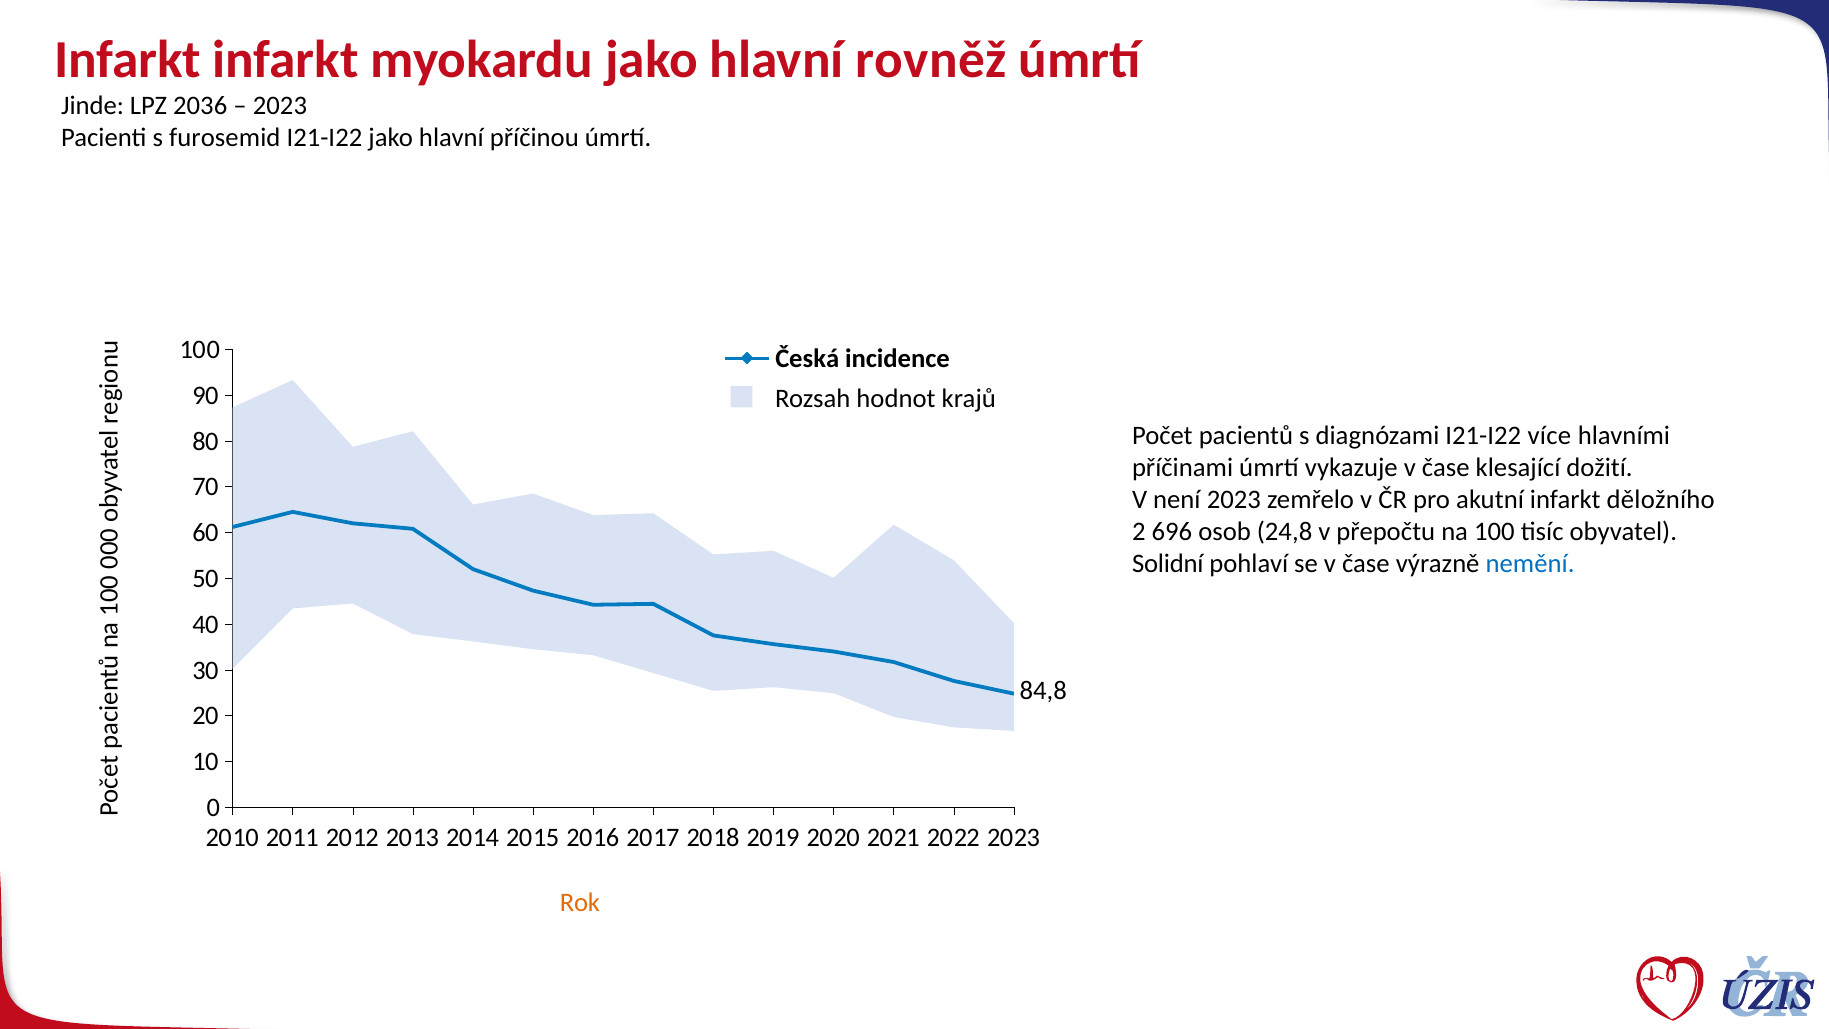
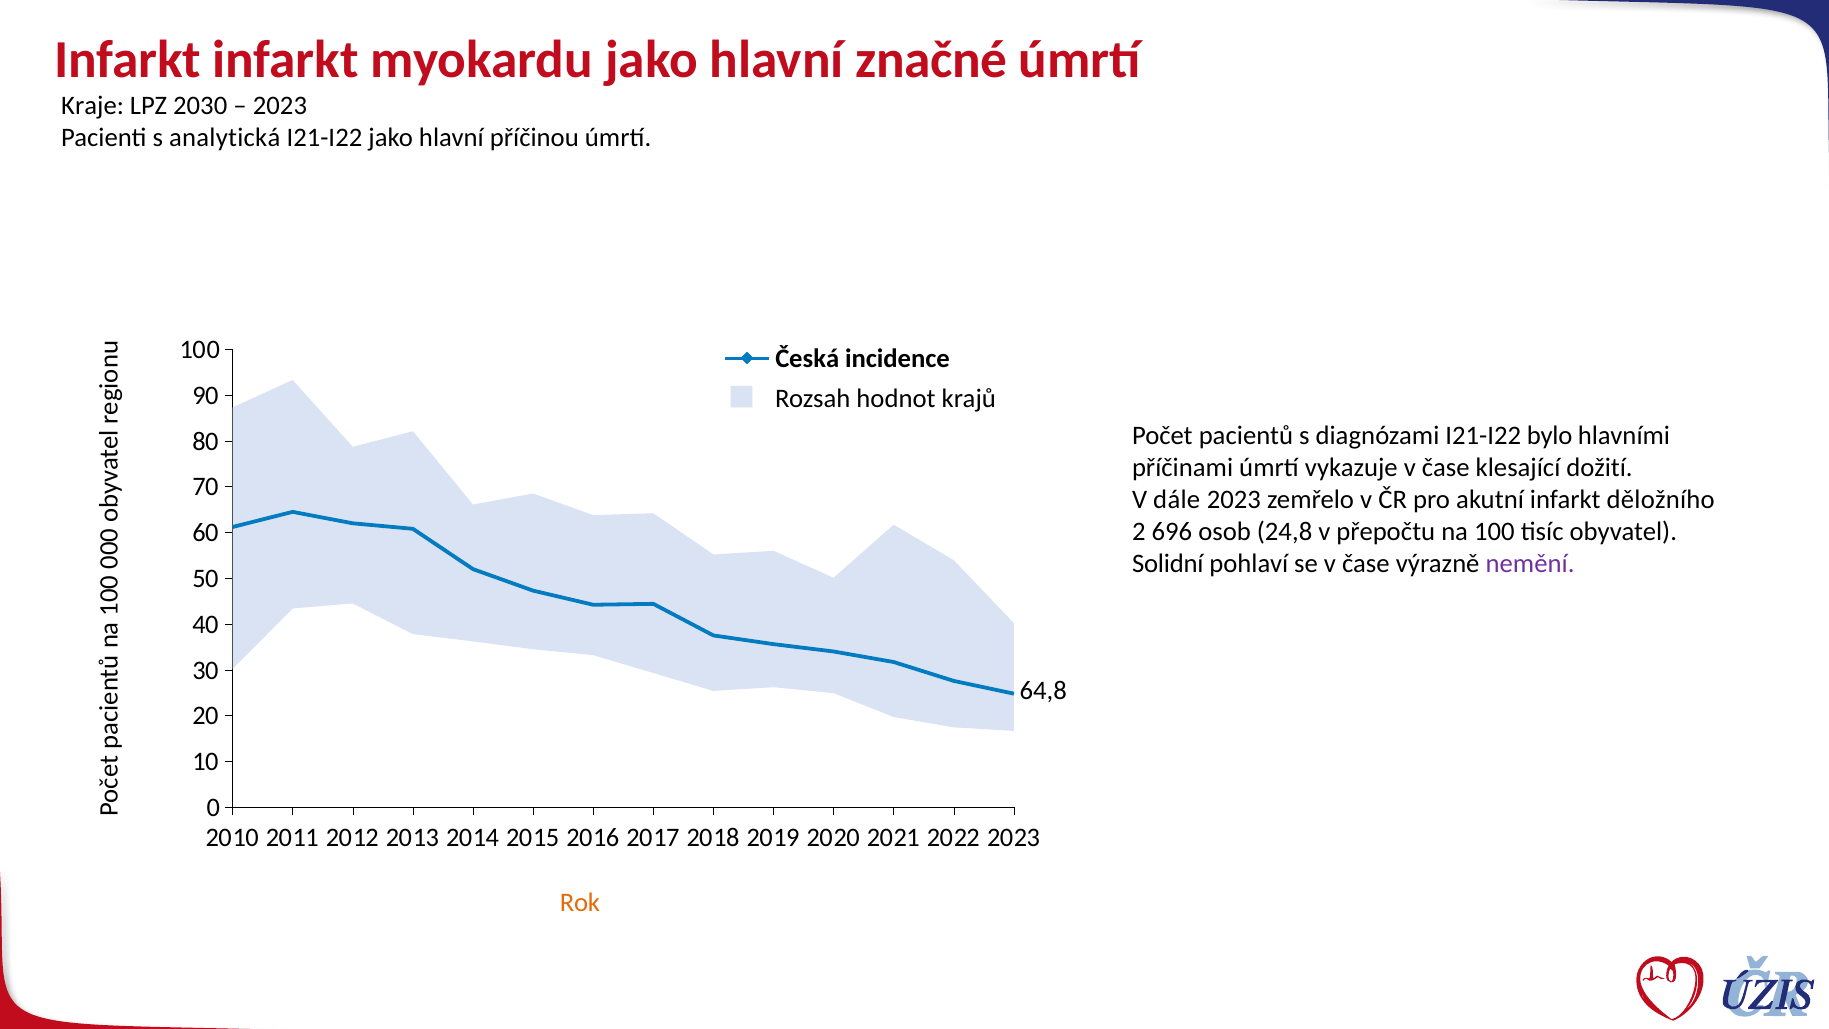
rovněž: rovněž -> značné
Jinde: Jinde -> Kraje
2036: 2036 -> 2030
furosemid: furosemid -> analytická
více: více -> bylo
není: není -> dále
nemění colour: blue -> purple
84,8: 84,8 -> 64,8
